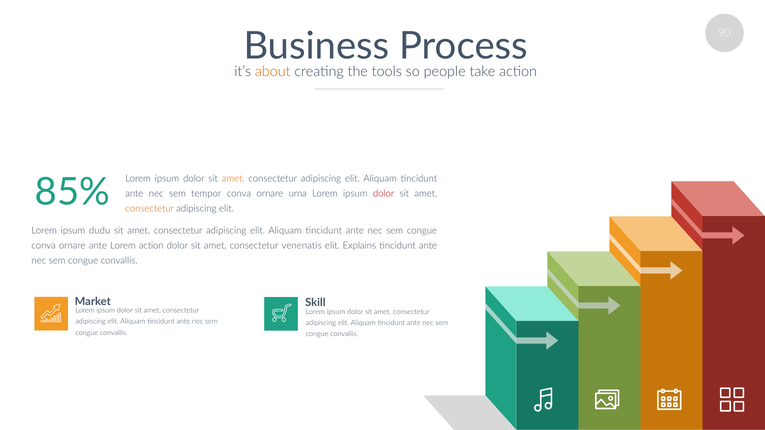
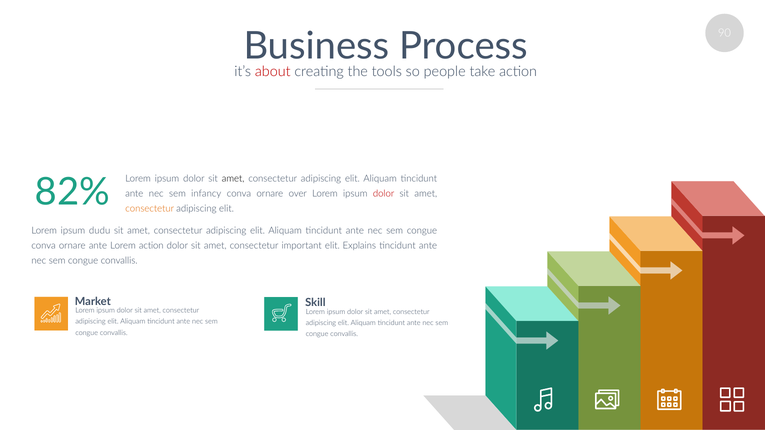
about colour: orange -> red
85%: 85% -> 82%
amet at (233, 179) colour: orange -> black
tempor: tempor -> infancy
urna: urna -> over
venenatis: venenatis -> important
